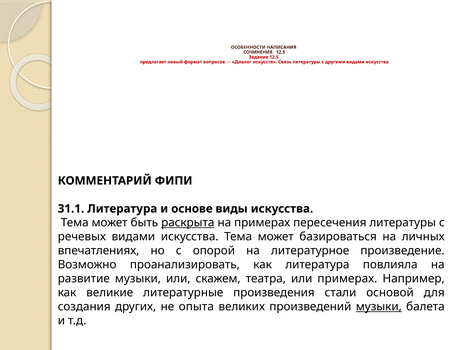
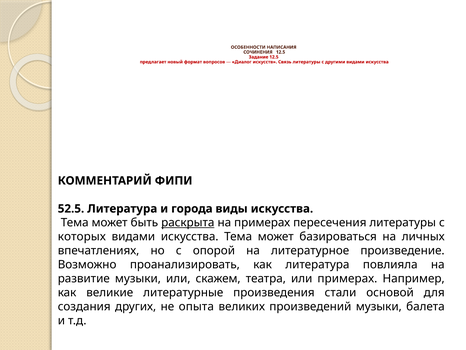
31.1: 31.1 -> 52.5
основе: основе -> города
речевых: речевых -> которых
музыки at (379, 306) underline: present -> none
